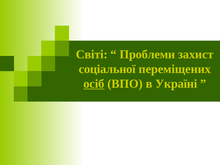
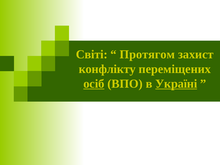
Проблеми: Проблеми -> Протягом
соціальної: соціальної -> конфлікту
Україні underline: none -> present
